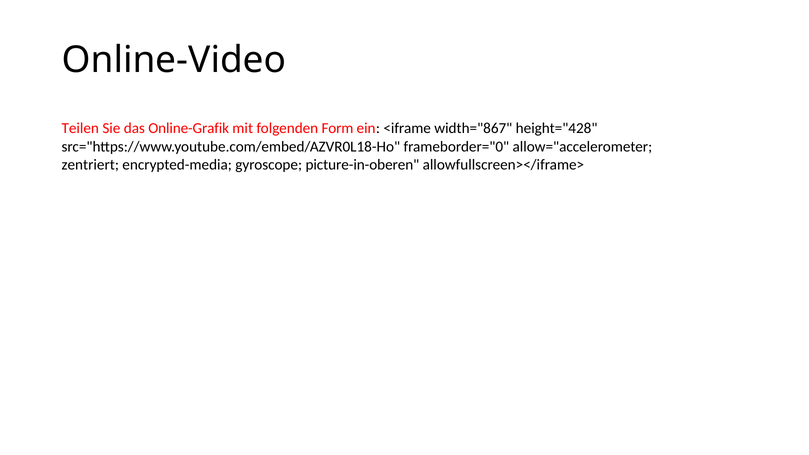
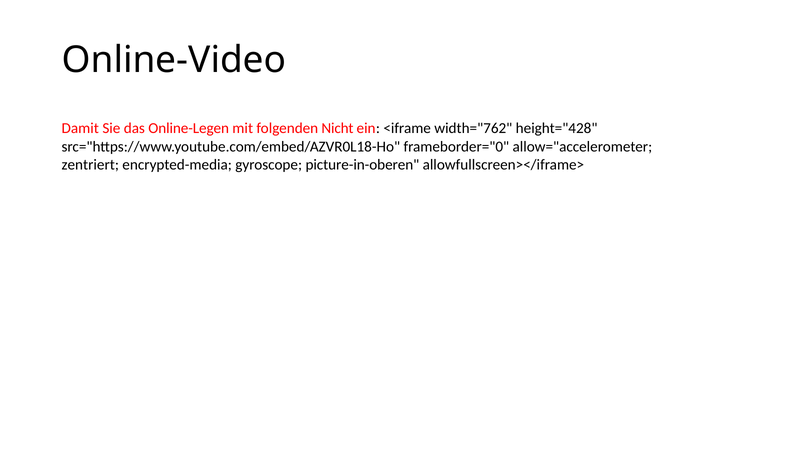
Teilen: Teilen -> Damit
Online-Grafik: Online-Grafik -> Online-Legen
Form: Form -> Nicht
width="867: width="867 -> width="762
